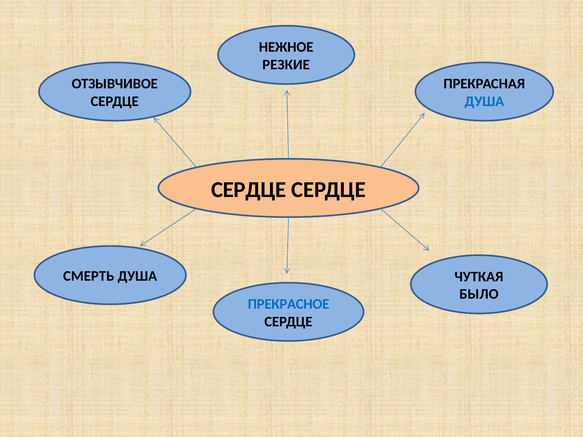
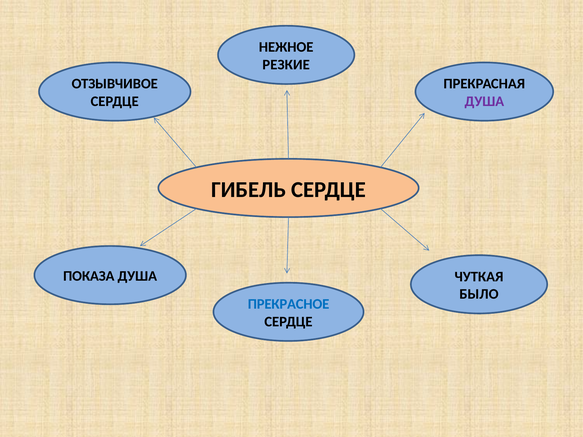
ДУША at (484, 101) colour: blue -> purple
СЕРДЦЕ at (249, 190): СЕРДЦЕ -> ГИБЕЛЬ
СМЕРТЬ: СМЕРТЬ -> ПОКАЗА
